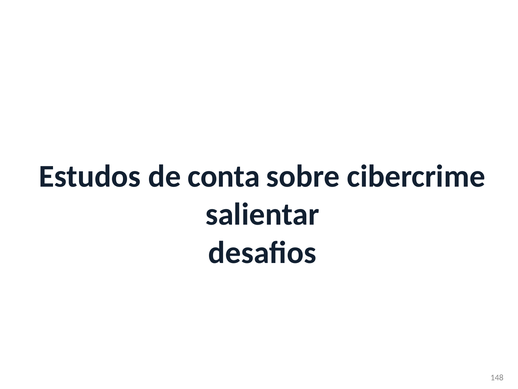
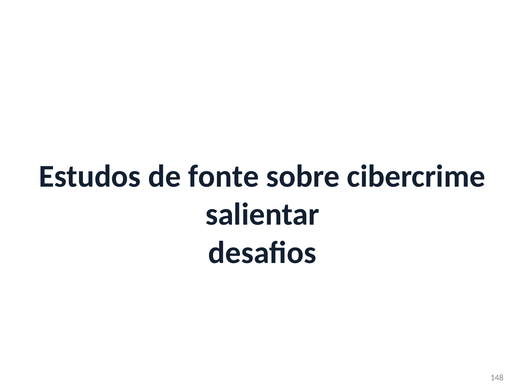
conta: conta -> fonte
